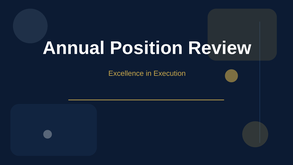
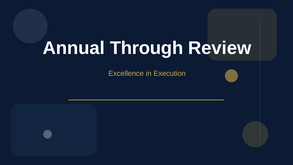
Position: Position -> Through
